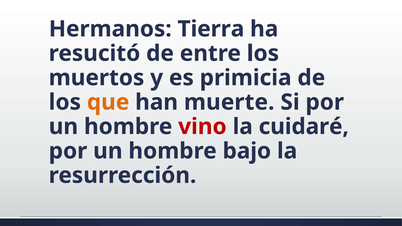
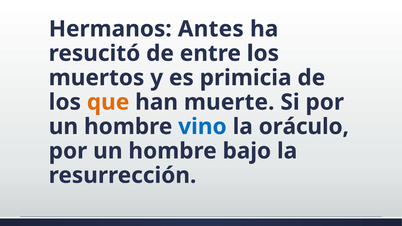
Tierra: Tierra -> Antes
vino colour: red -> blue
cuidaré: cuidaré -> oráculo
